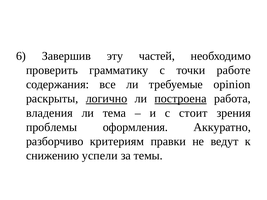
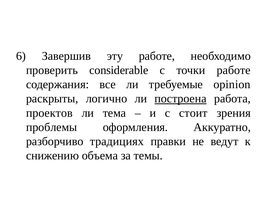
эту частей: частей -> работе
грамматику: грамматику -> considerable
логично underline: present -> none
владения: владения -> проектов
критериям: критериям -> традициях
успели: успели -> объема
